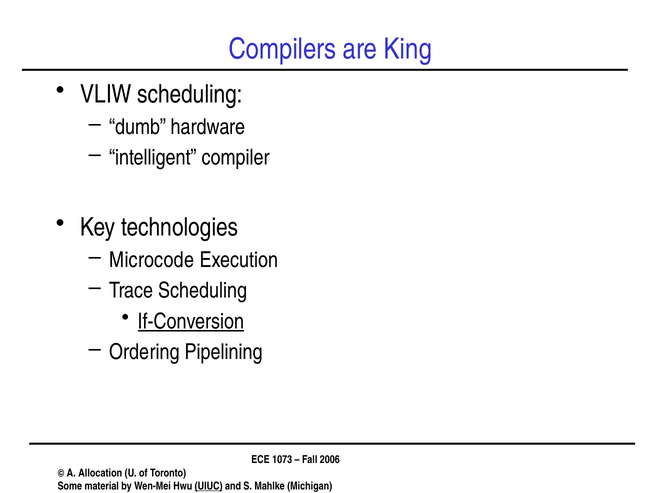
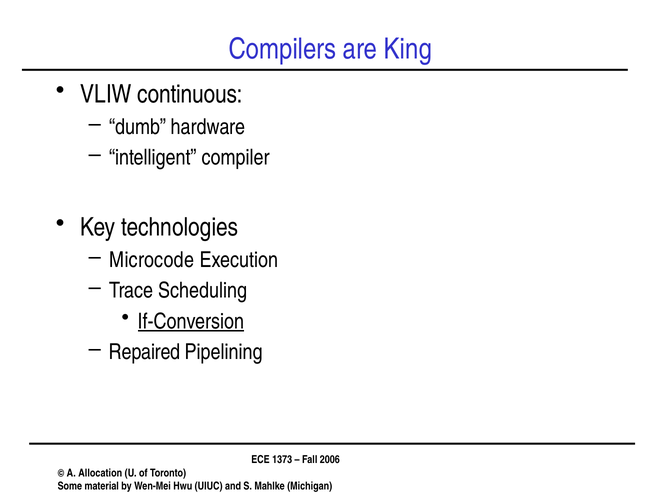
VLIW scheduling: scheduling -> continuous
Ordering: Ordering -> Repaired
1073: 1073 -> 1373
UIUC underline: present -> none
